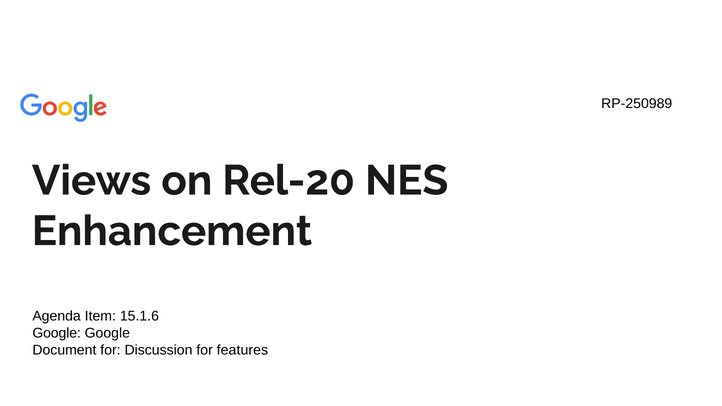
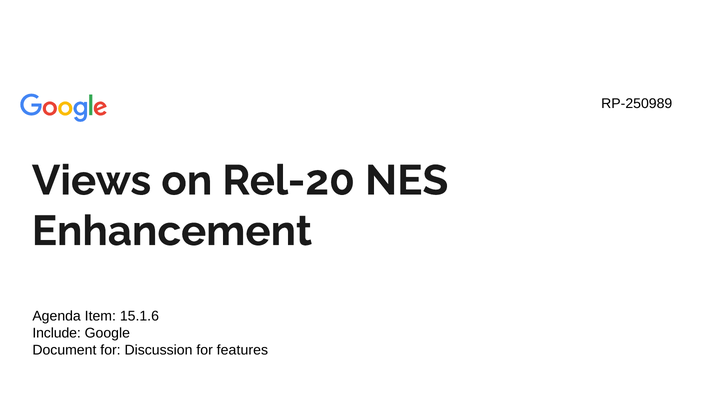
Google at (57, 333): Google -> Include
